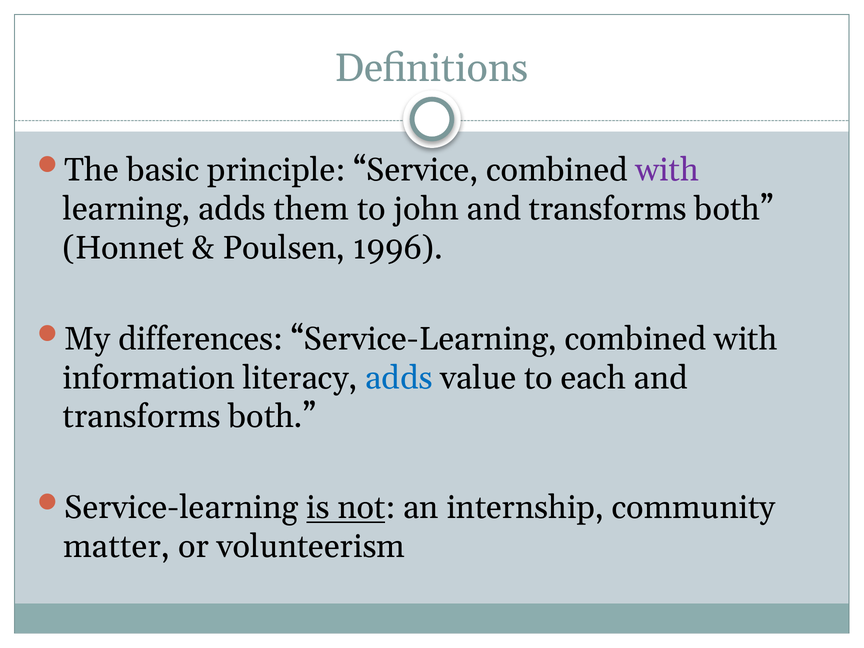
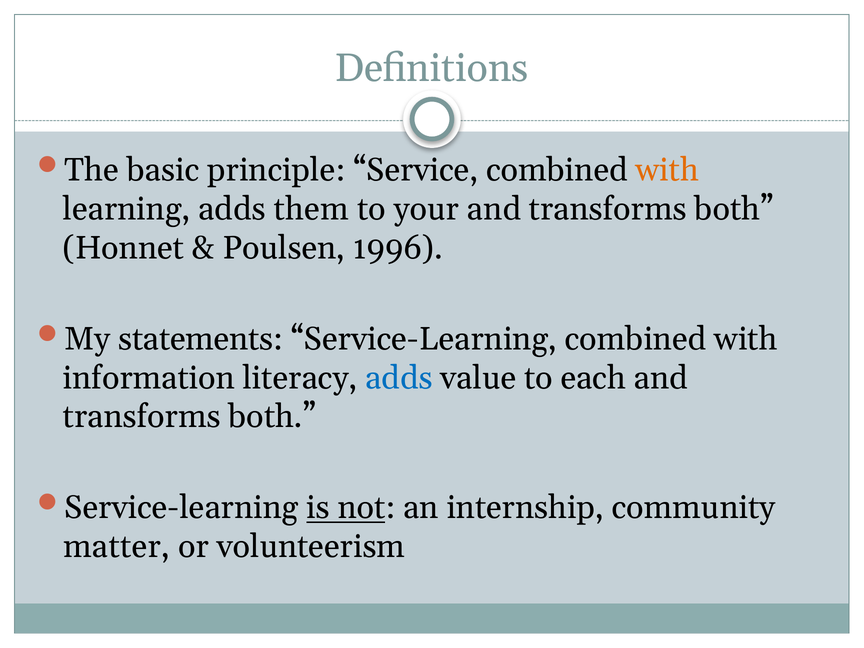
with at (667, 170) colour: purple -> orange
john: john -> your
differences: differences -> statements
